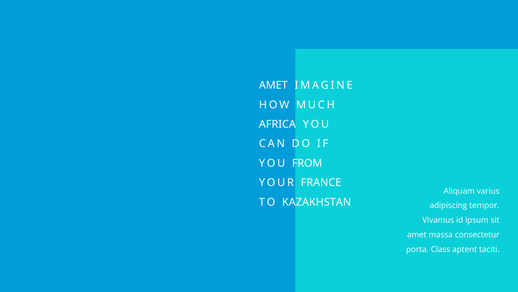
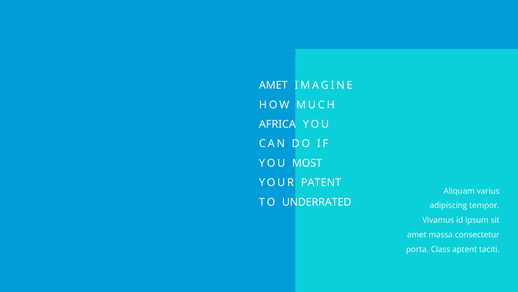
FROM: FROM -> MOST
FRANCE: FRANCE -> PATENT
KAZAKHSTAN: KAZAKHSTAN -> UNDERRATED
